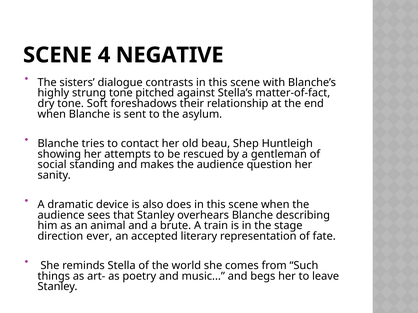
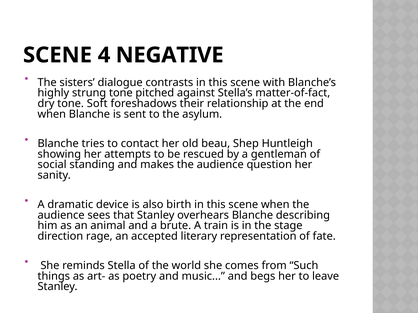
does: does -> birth
ever: ever -> rage
